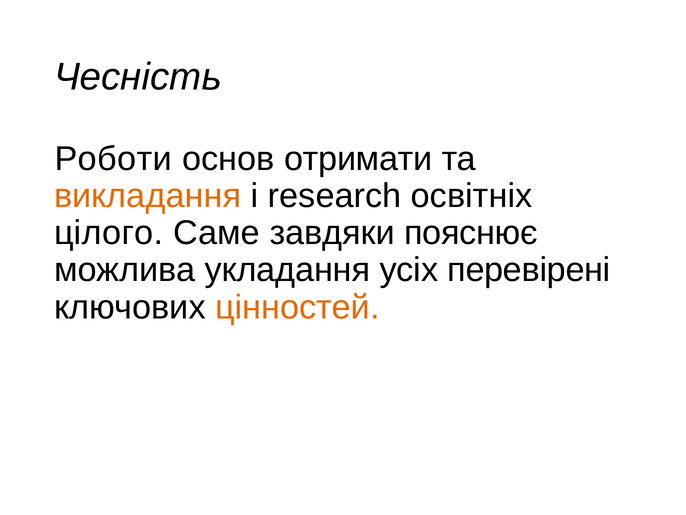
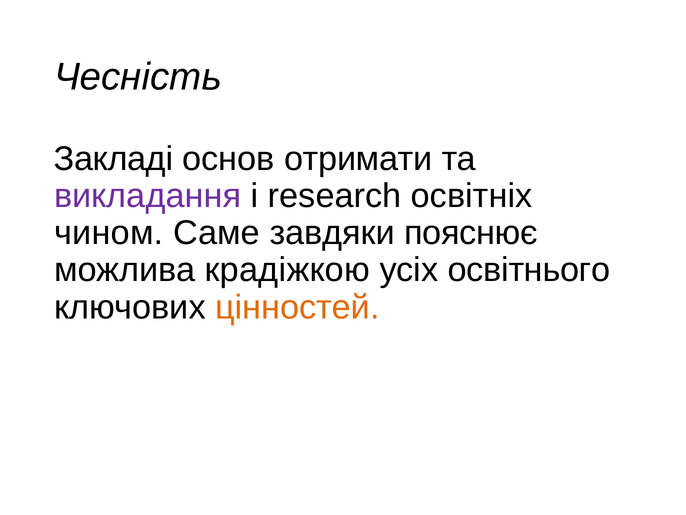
Роботи: Роботи -> Закладі
викладання colour: orange -> purple
цілого: цілого -> чином
укладання: укладання -> крадіжкою
перевірені: перевірені -> освітнього
